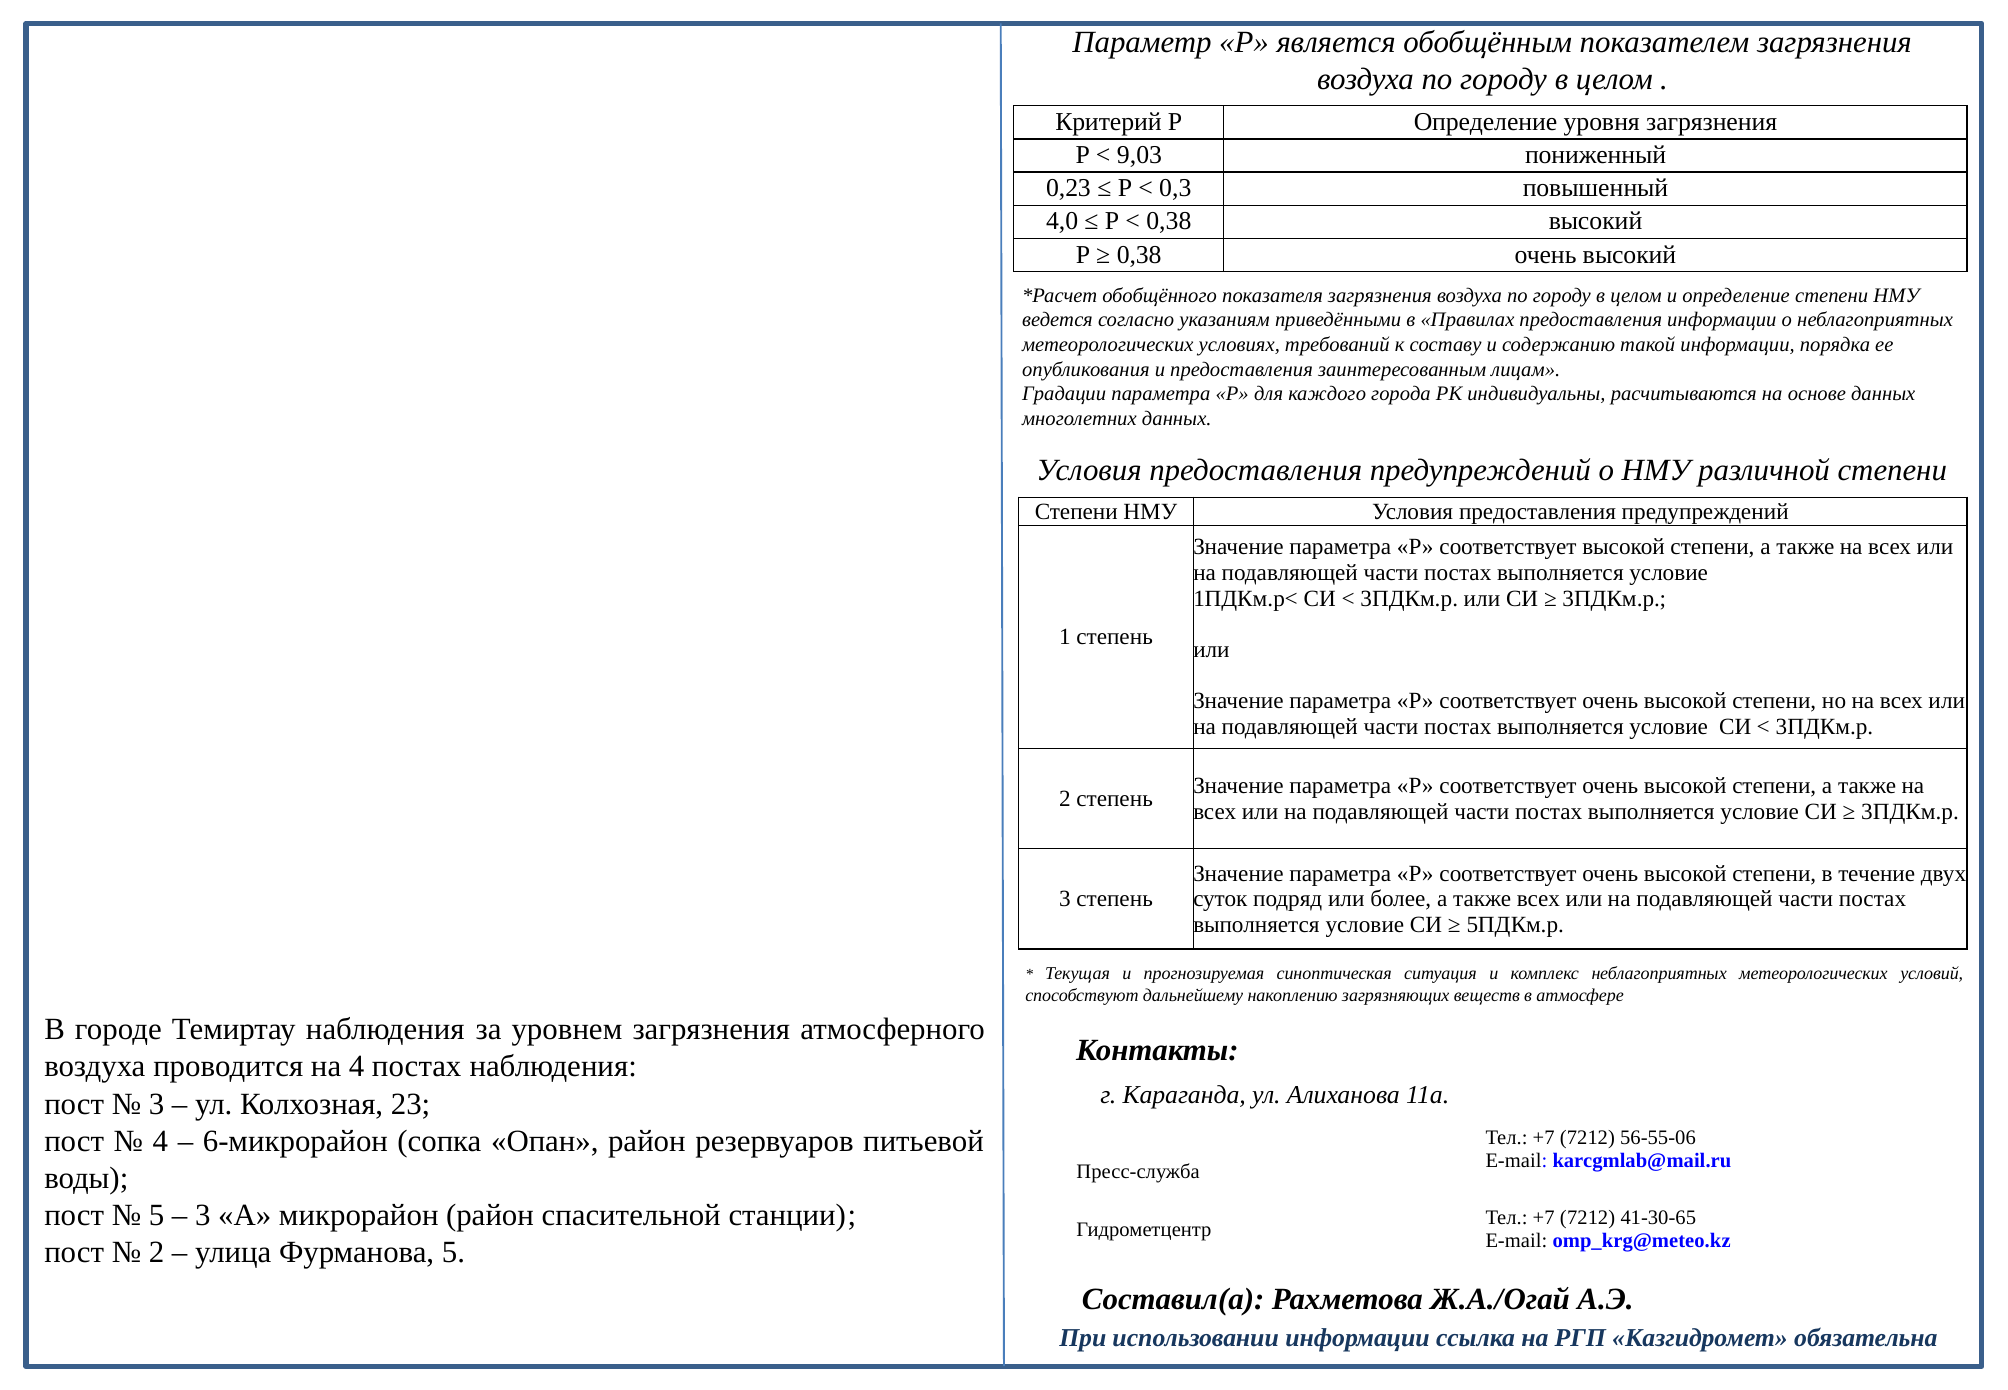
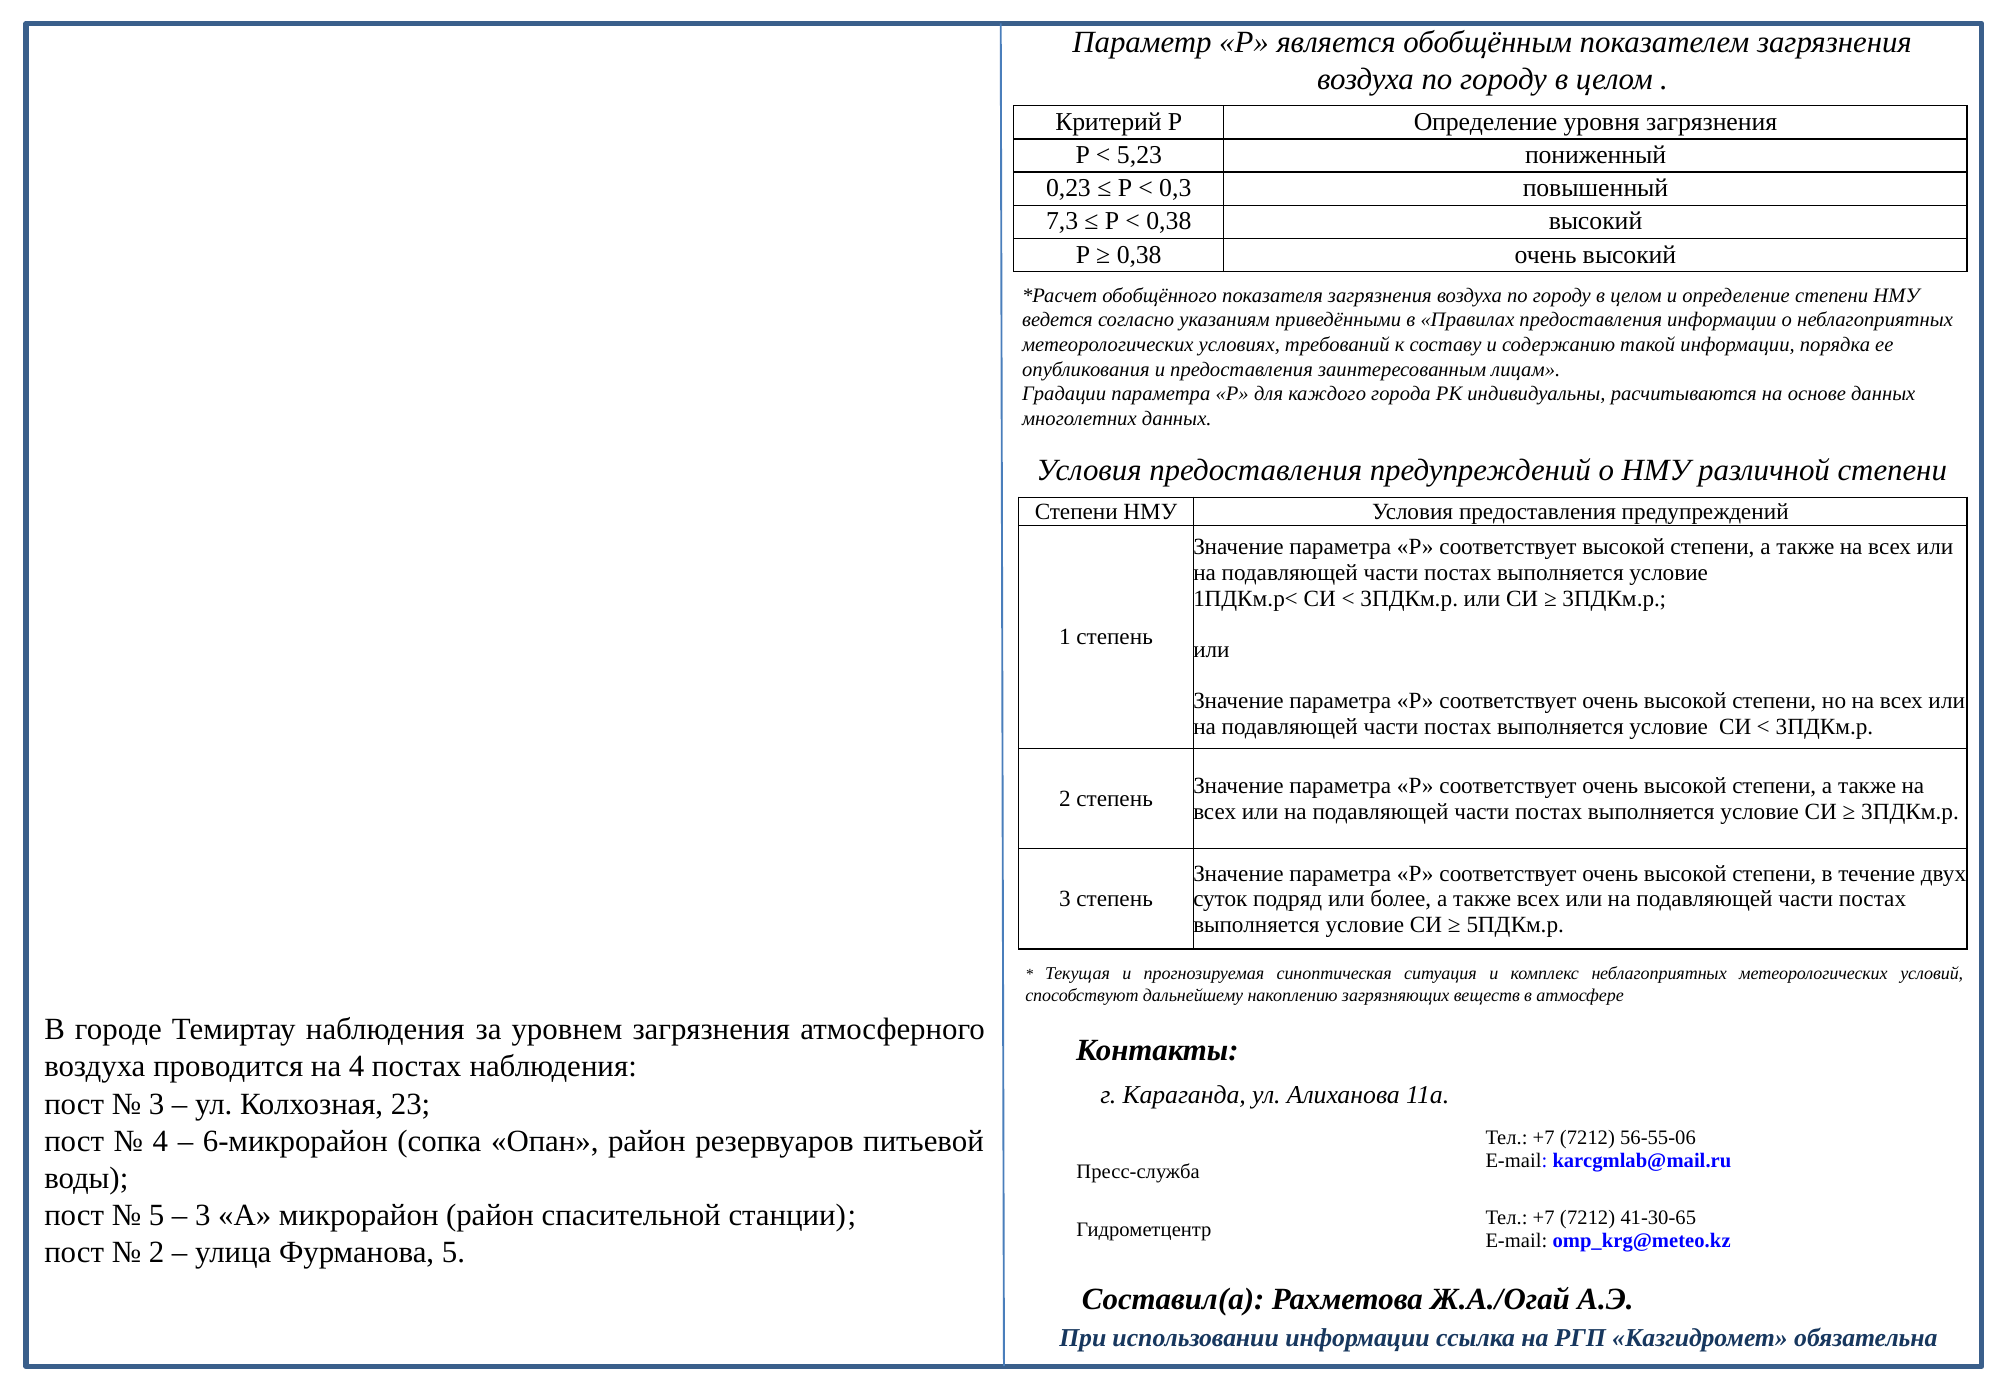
9,03: 9,03 -> 5,23
4,0: 4,0 -> 7,3
